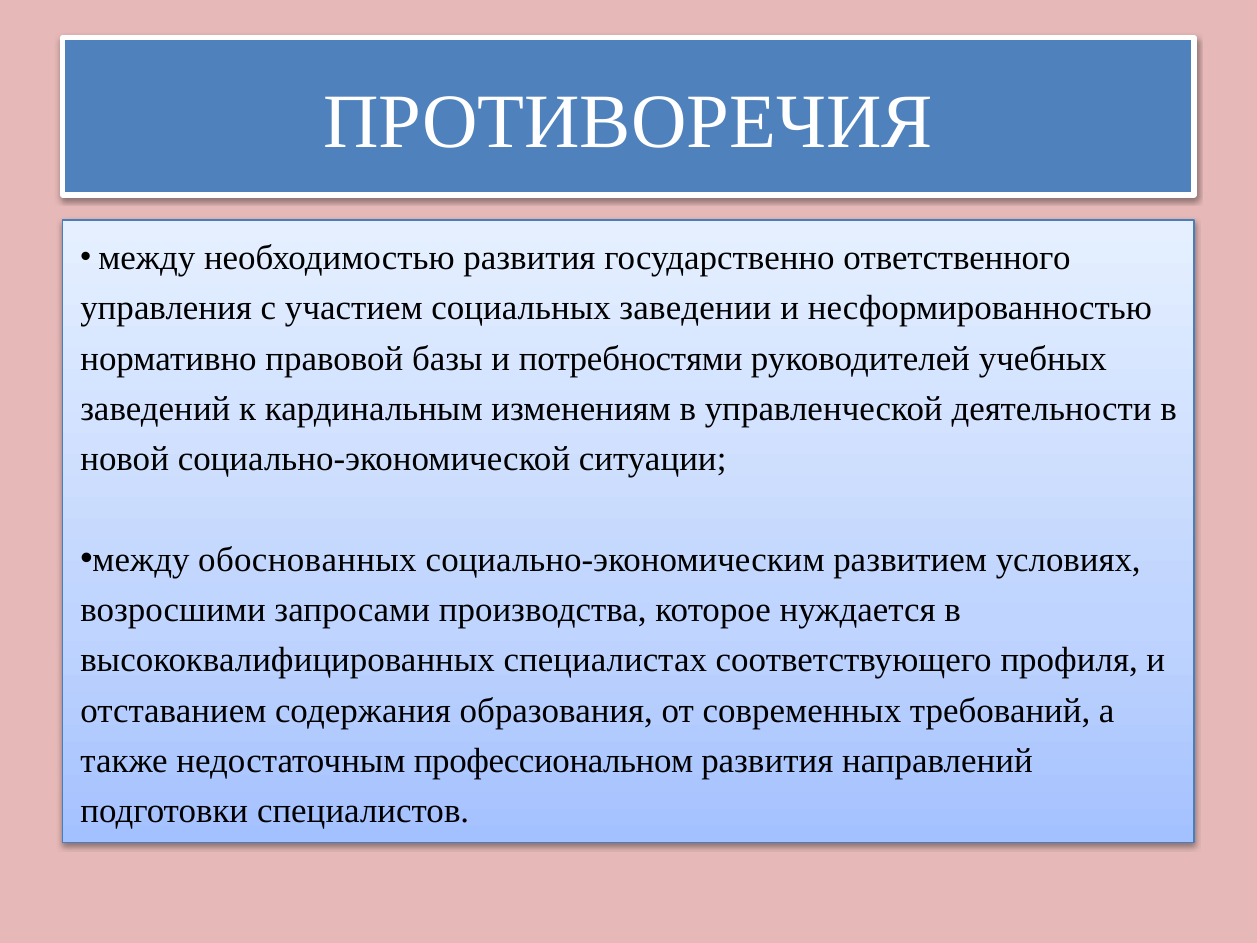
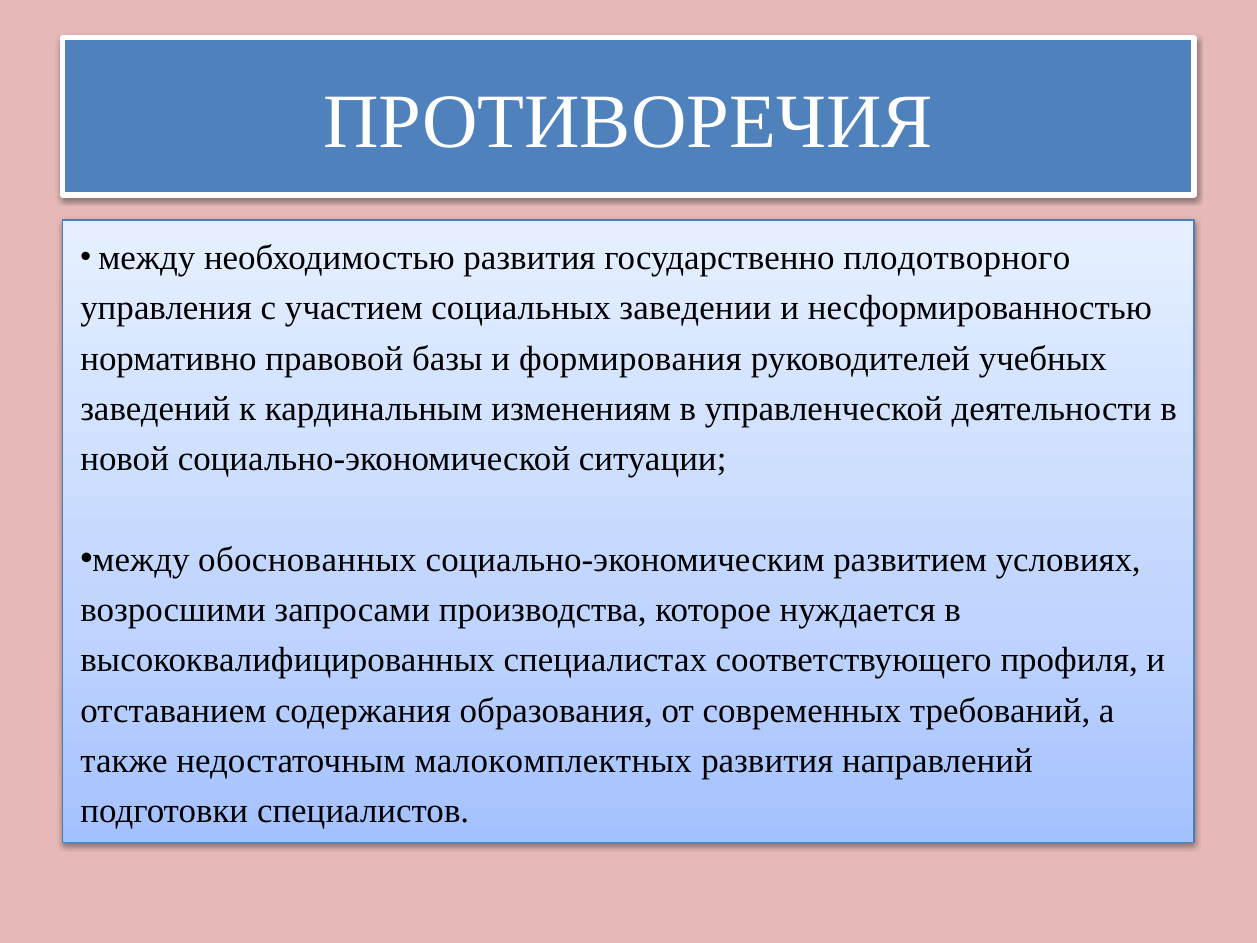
ответственного: ответственного -> плодотворного
потребностями: потребностями -> формирования
профессиональном: профессиональном -> малокомплектных
